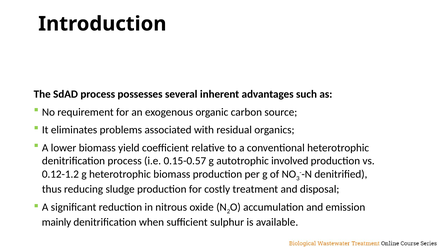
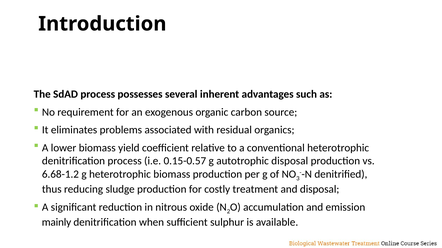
autotrophic involved: involved -> disposal
0.12-1.2: 0.12-1.2 -> 6.68-1.2
